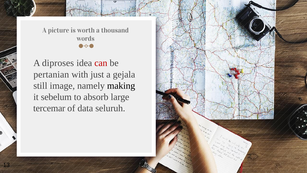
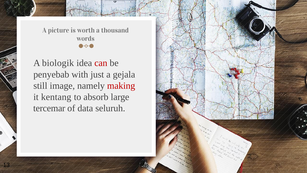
diproses: diproses -> biologik
pertanian: pertanian -> penyebab
making colour: black -> red
sebelum: sebelum -> kentang
